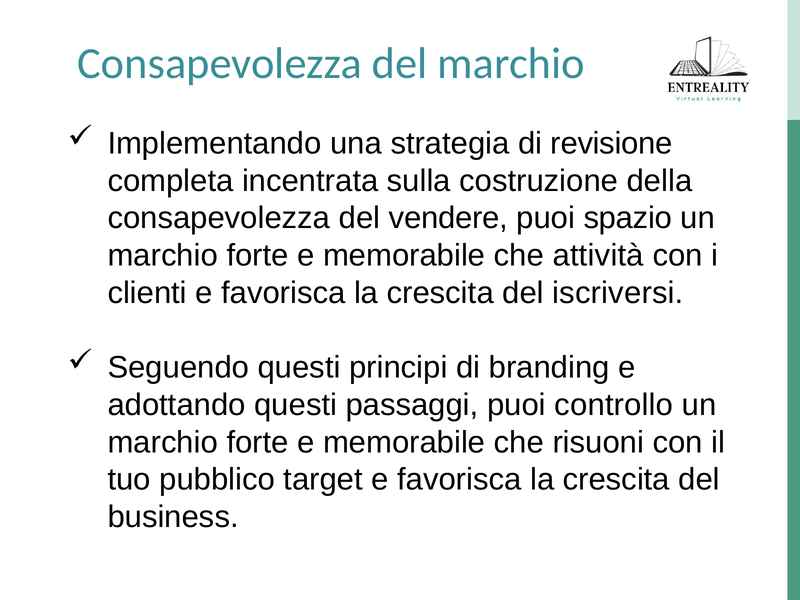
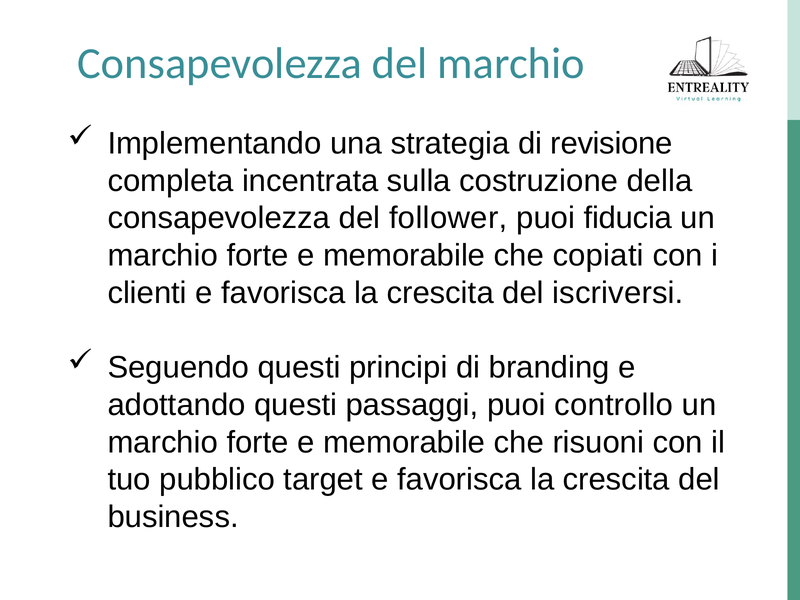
vendere: vendere -> follower
spazio: spazio -> fiducia
attività: attività -> copiati
